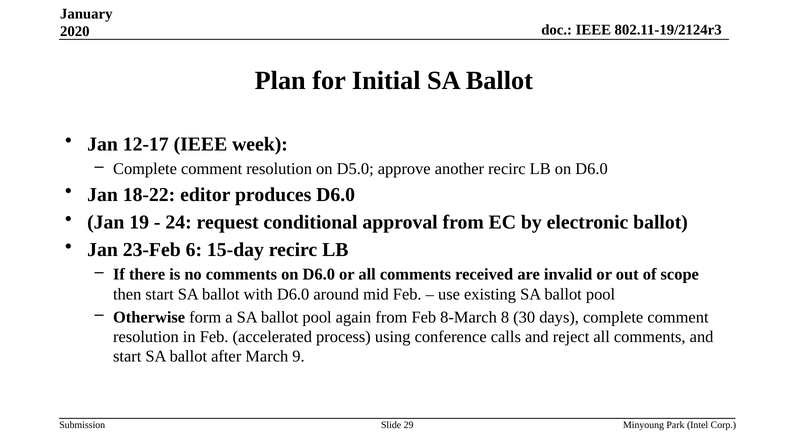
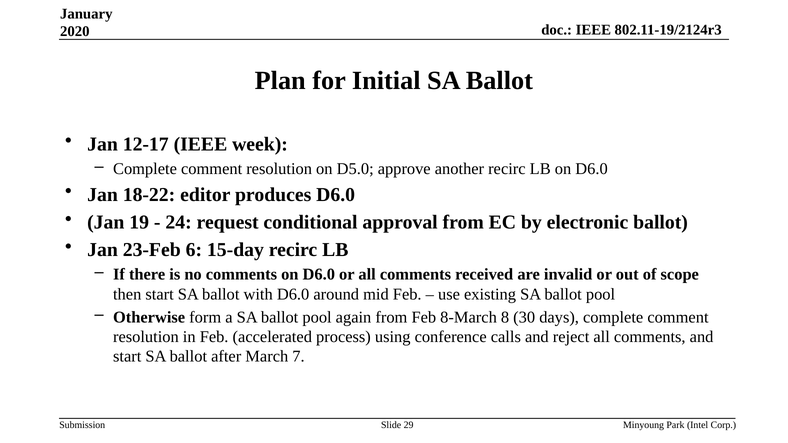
9: 9 -> 7
